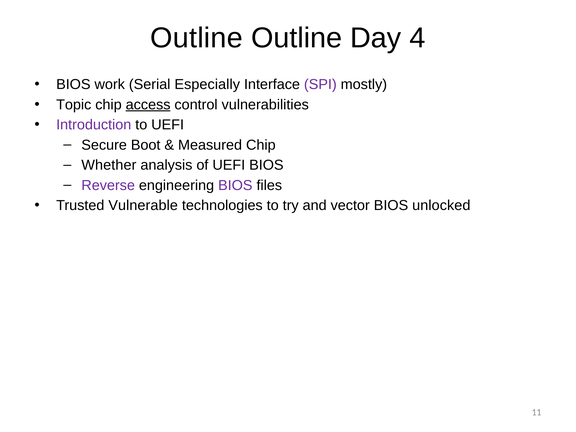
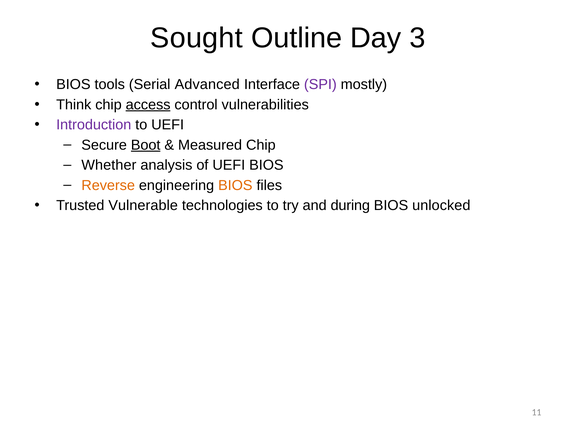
Outline at (197, 38): Outline -> Sought
4: 4 -> 3
work: work -> tools
Especially: Especially -> Advanced
Topic: Topic -> Think
Boot underline: none -> present
Reverse colour: purple -> orange
BIOS at (235, 185) colour: purple -> orange
vector: vector -> during
